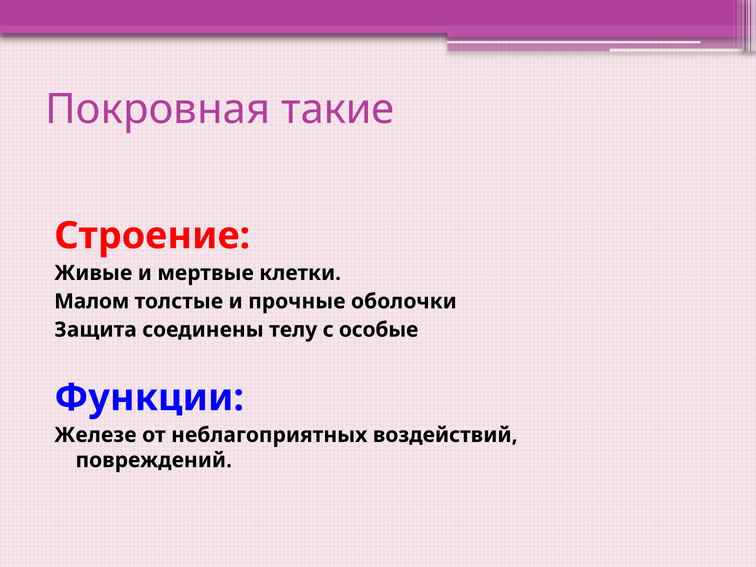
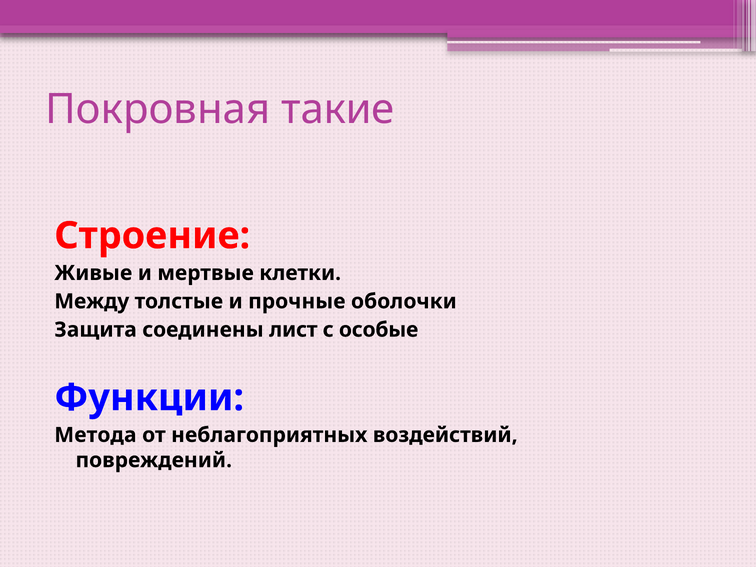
Малом: Малом -> Между
телу: телу -> лист
Железе: Железе -> Метода
